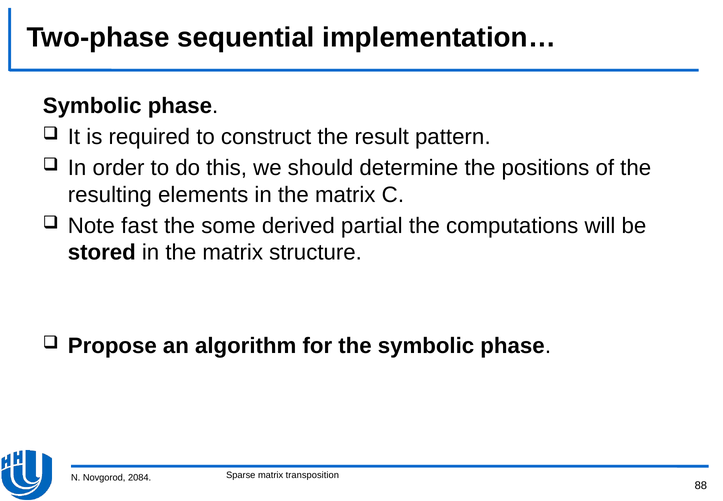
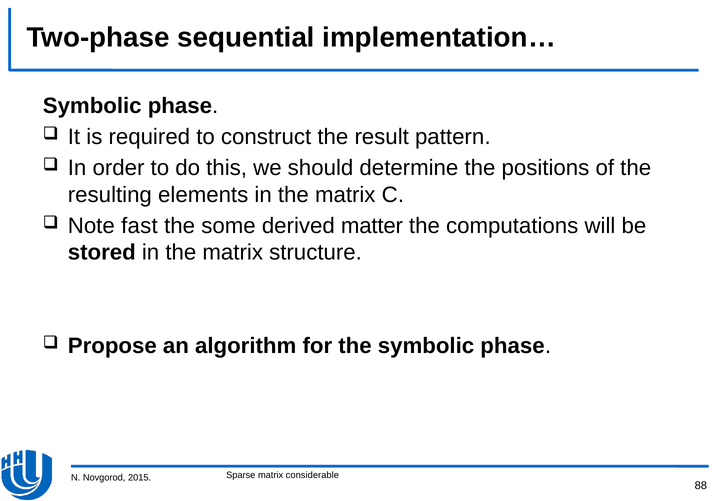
partial: partial -> matter
2084: 2084 -> 2015
transposition: transposition -> considerable
